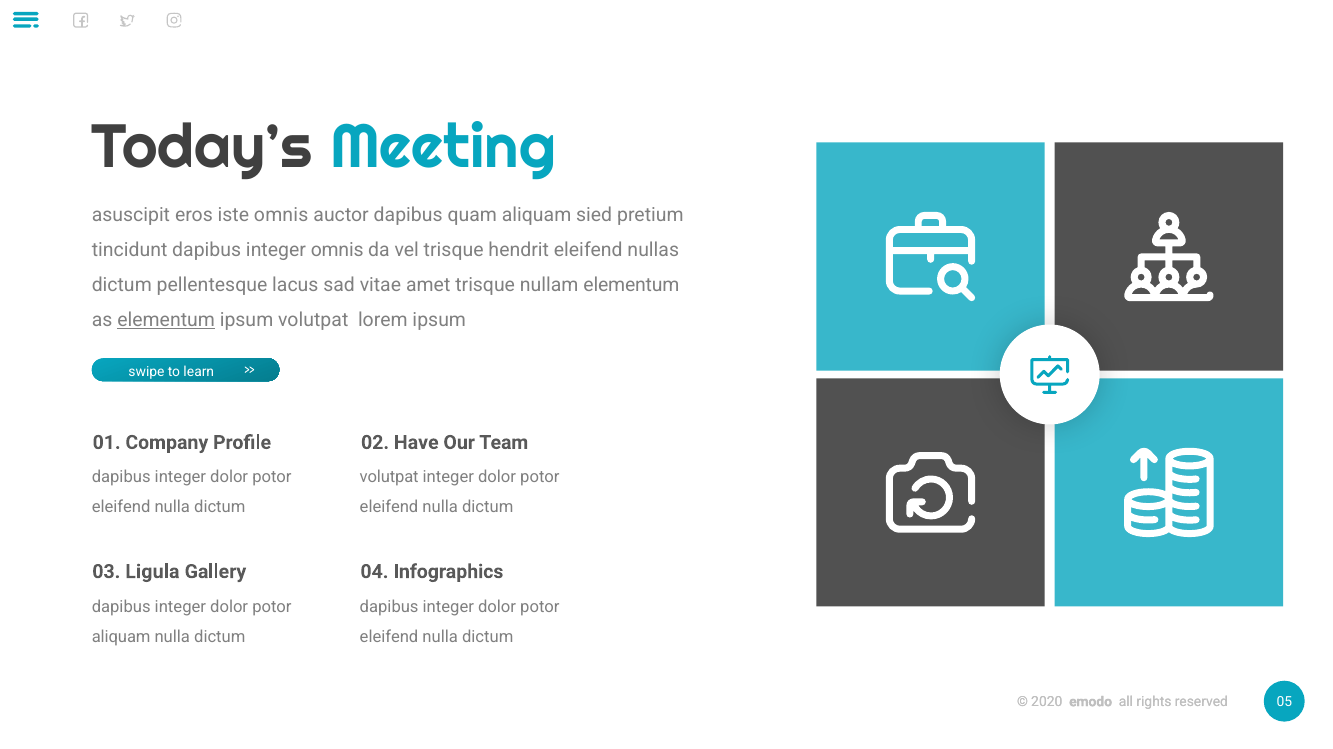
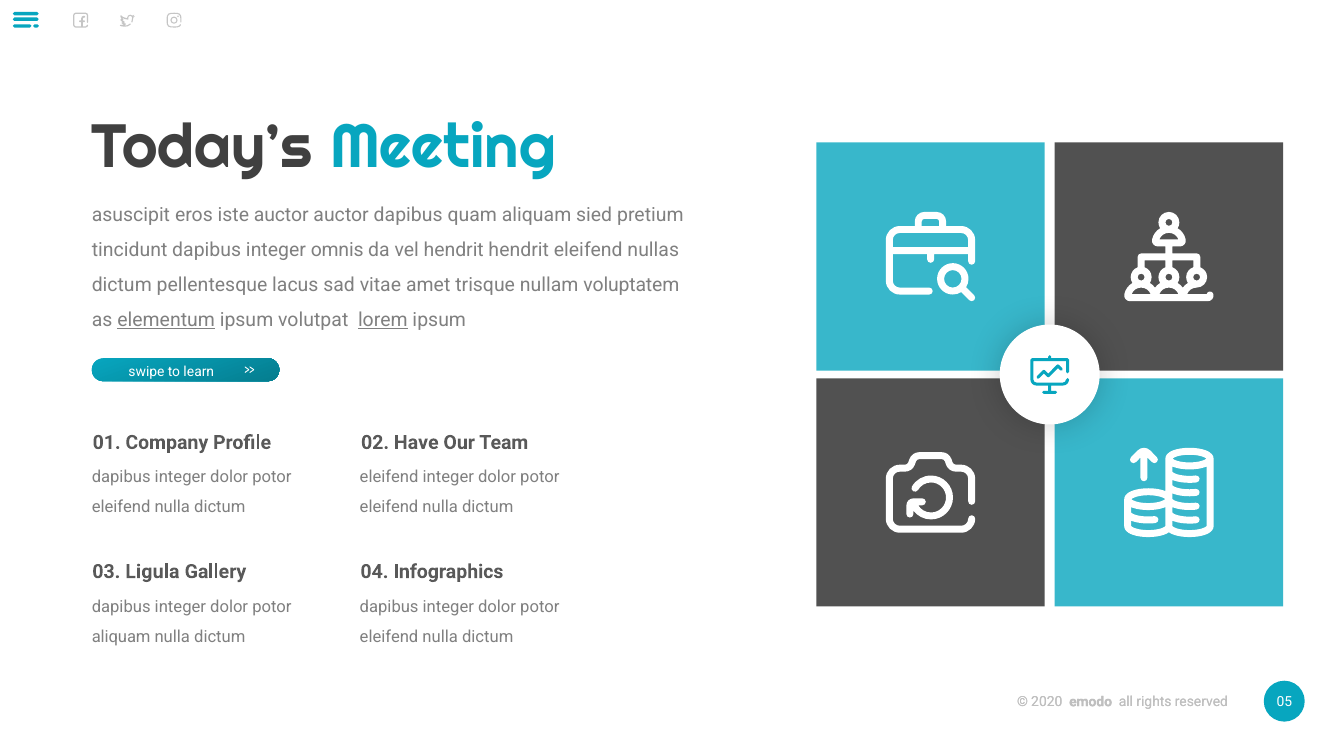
iste omnis: omnis -> auctor
vel trisque: trisque -> hendrit
nullam elementum: elementum -> voluptatem
lorem underline: none -> present
volutpat at (389, 478): volutpat -> eleifend
